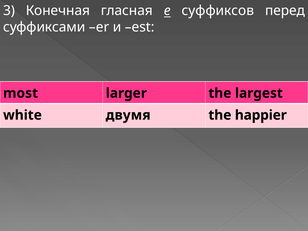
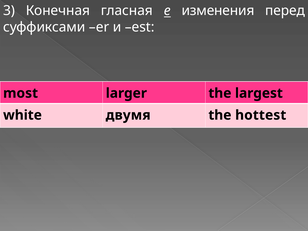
суффиксов: суффиксов -> изменения
happier: happier -> hottest
